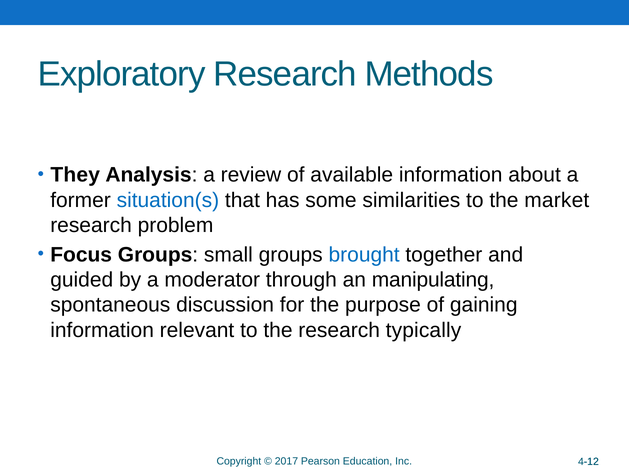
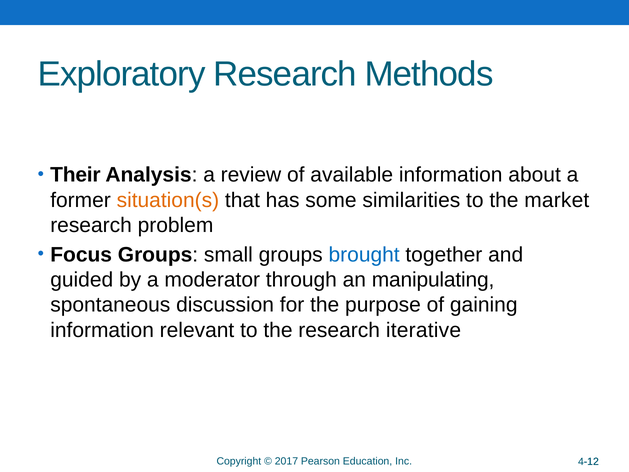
They: They -> Their
situation(s colour: blue -> orange
typically: typically -> iterative
